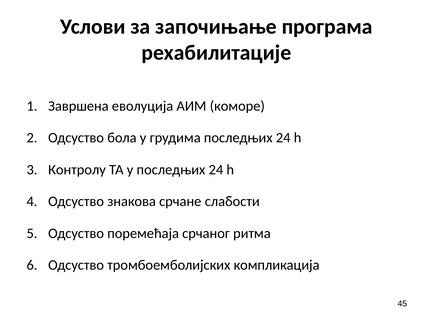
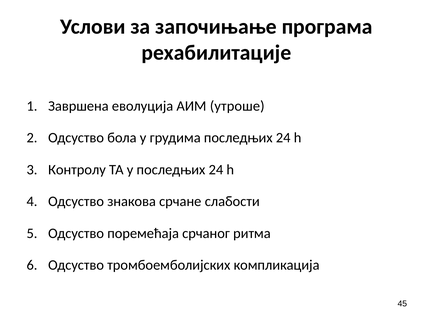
коморе: коморе -> утроше
